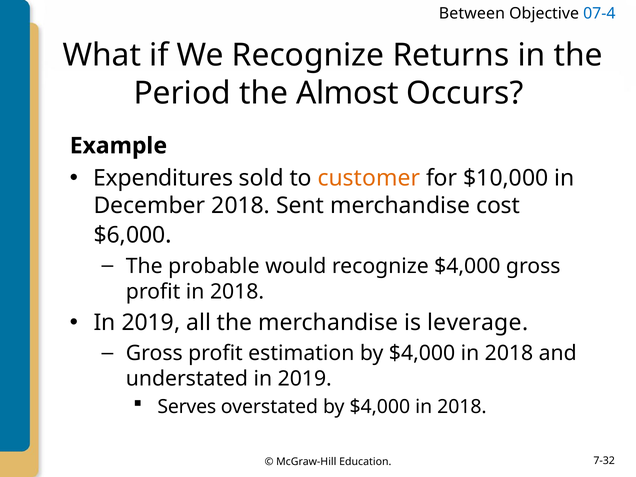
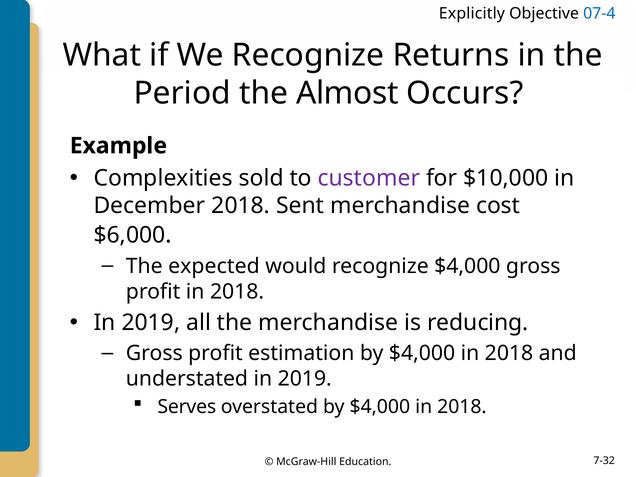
Between: Between -> Explicitly
Expenditures: Expenditures -> Complexities
customer colour: orange -> purple
probable: probable -> expected
leverage: leverage -> reducing
